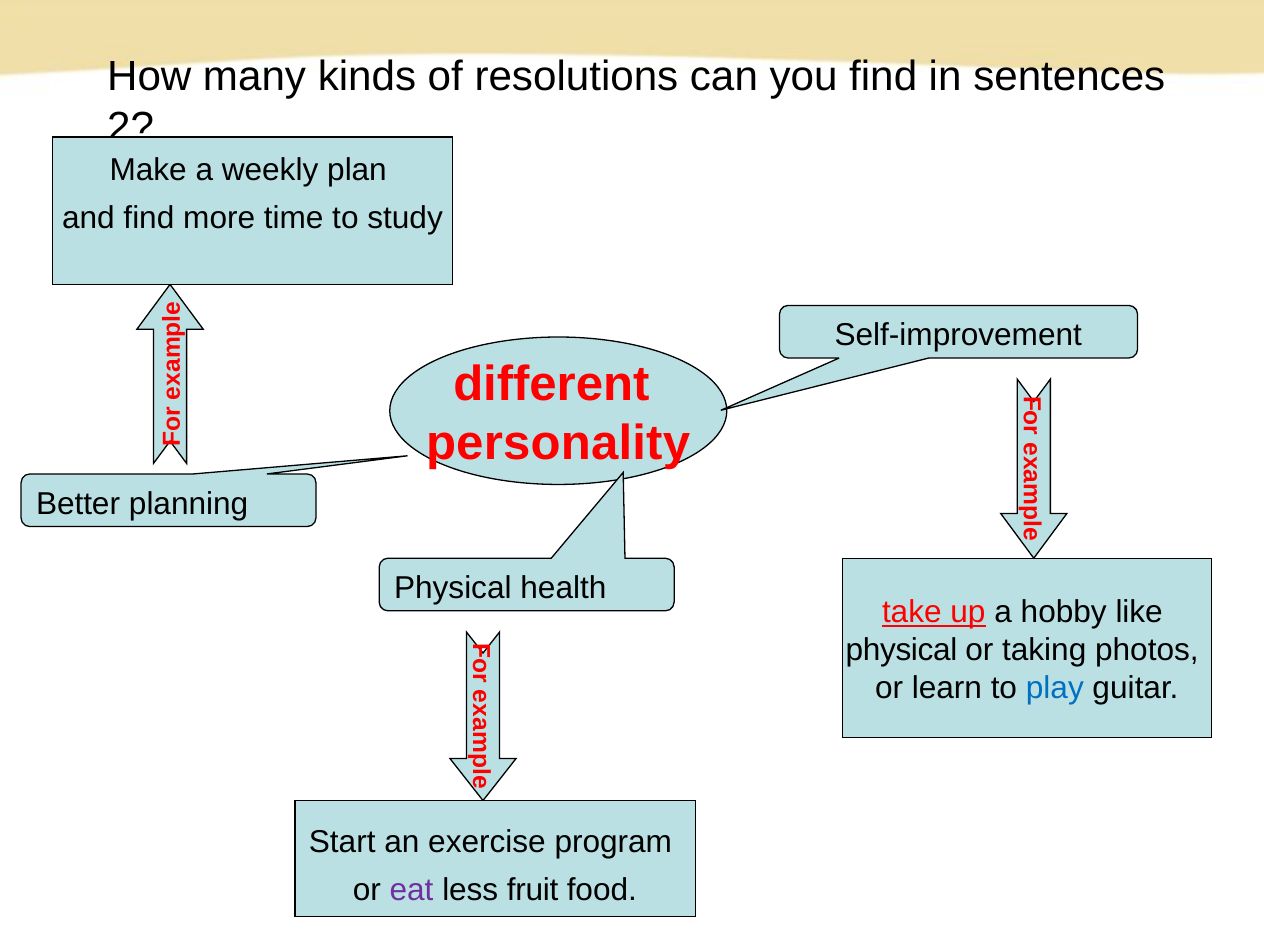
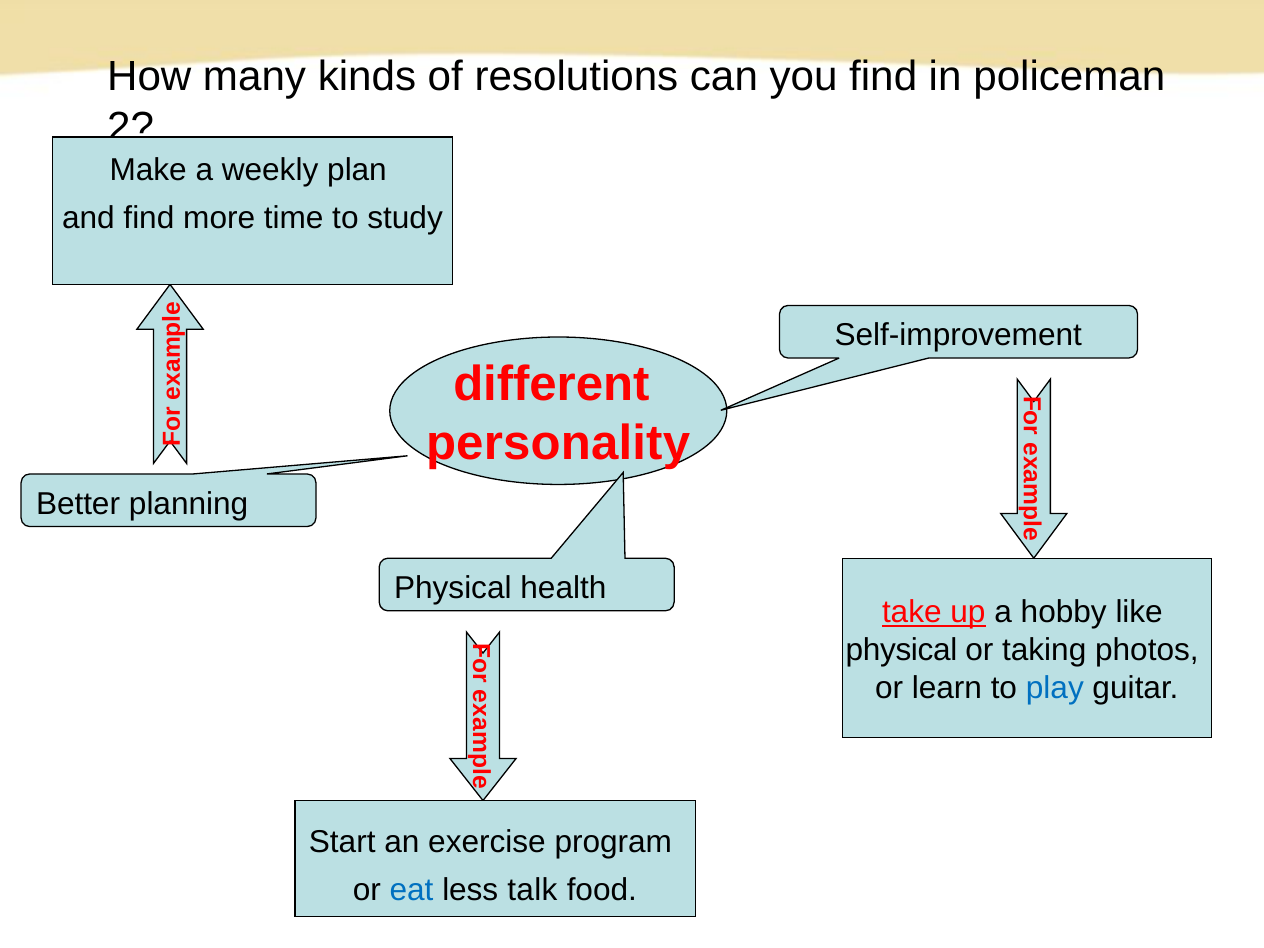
sentences: sentences -> policeman
eat colour: purple -> blue
fruit: fruit -> talk
